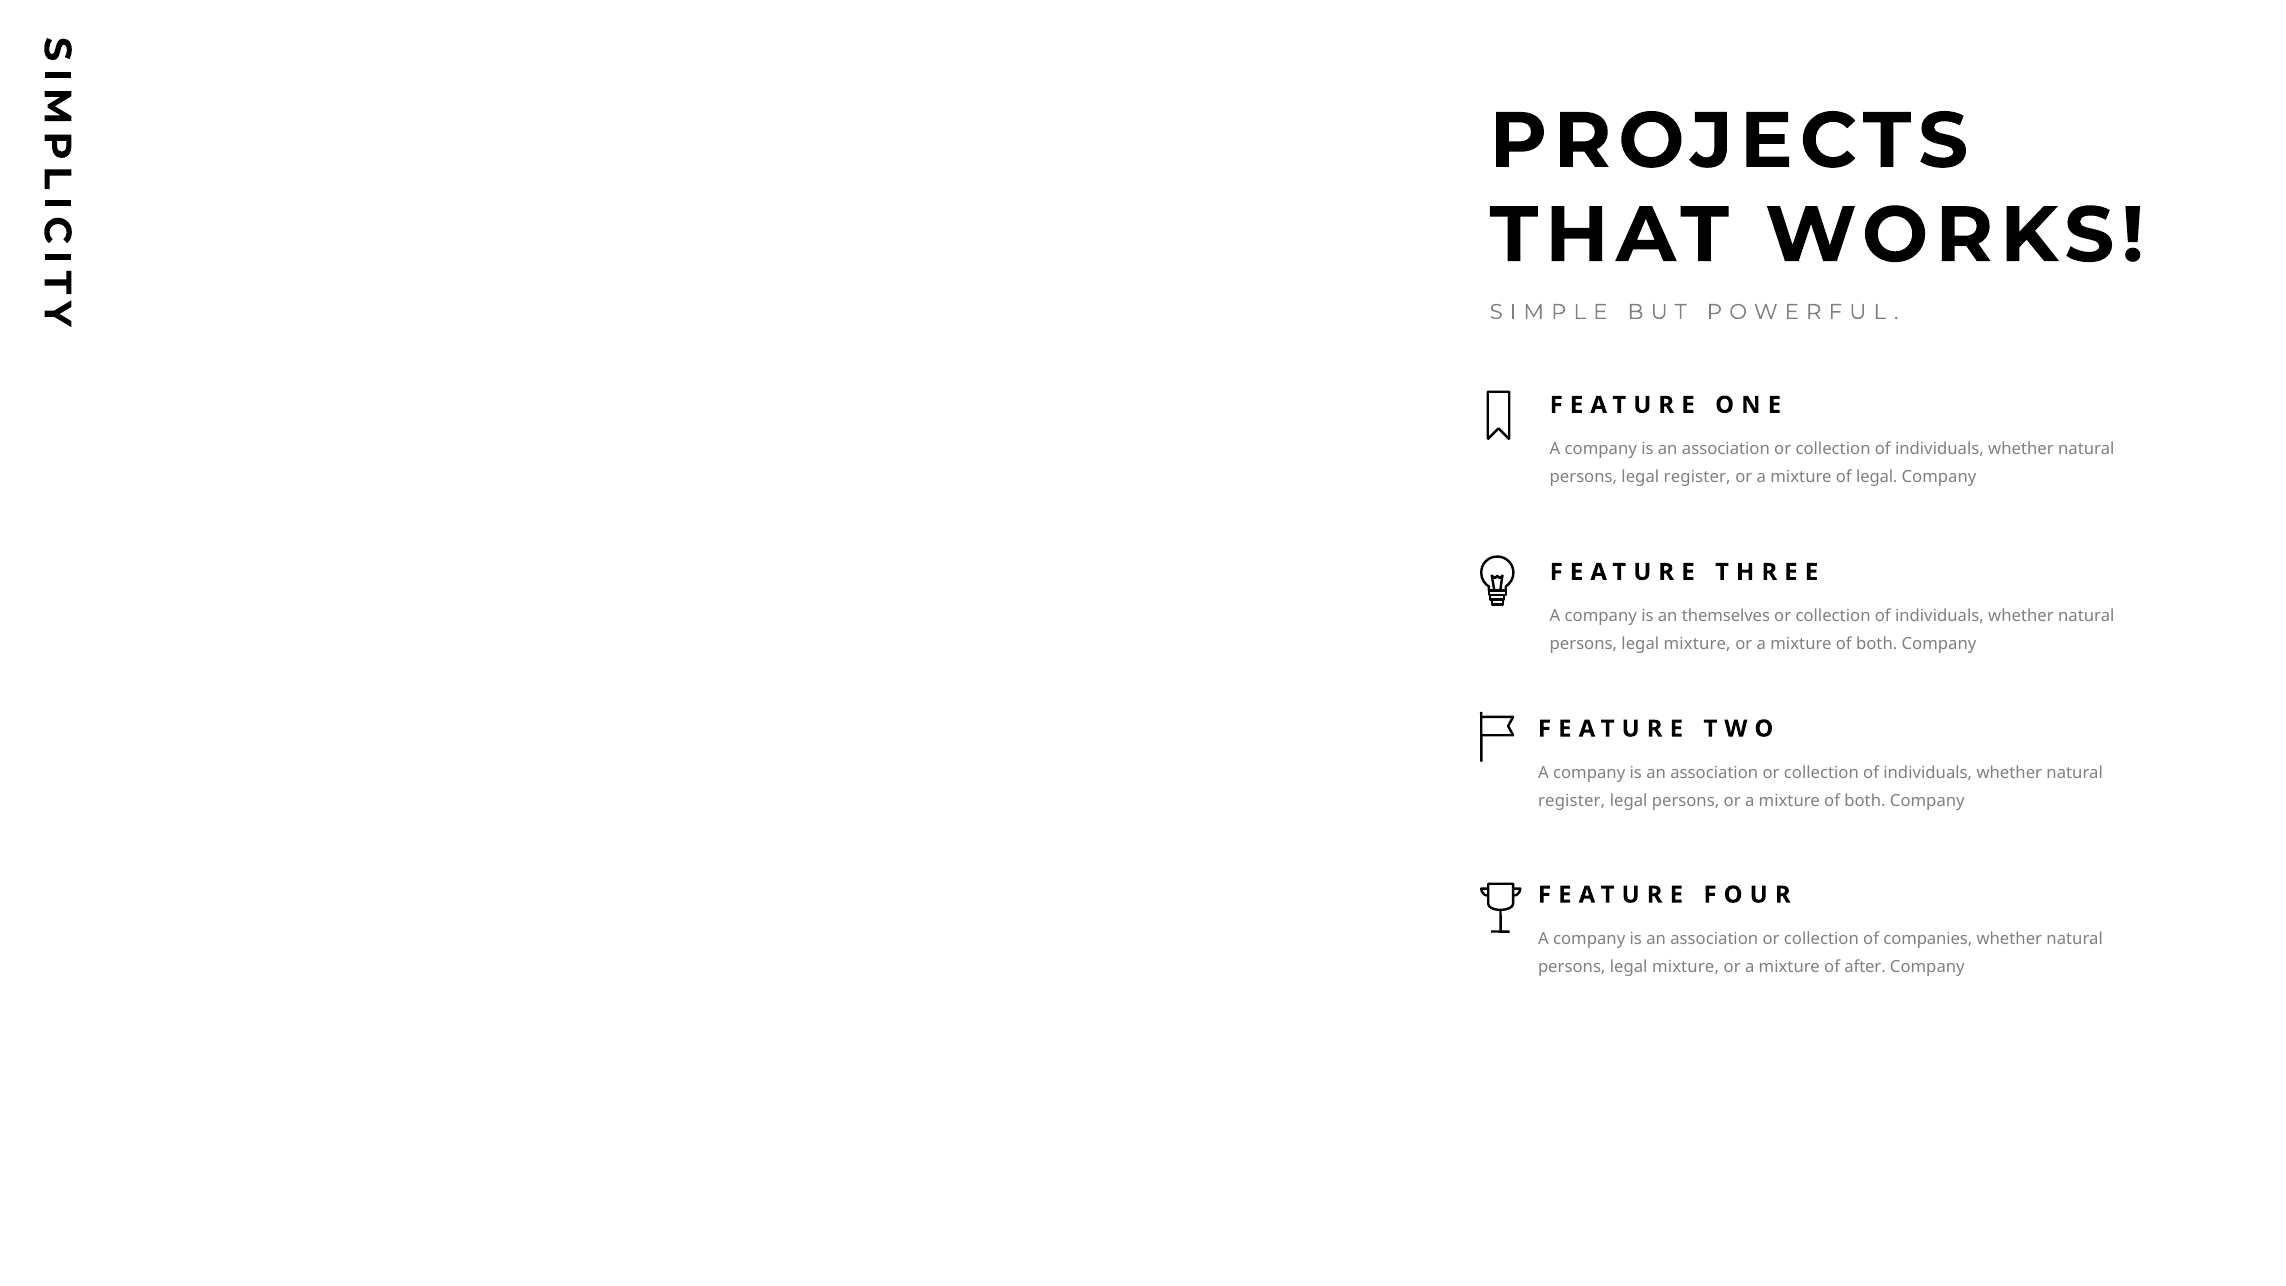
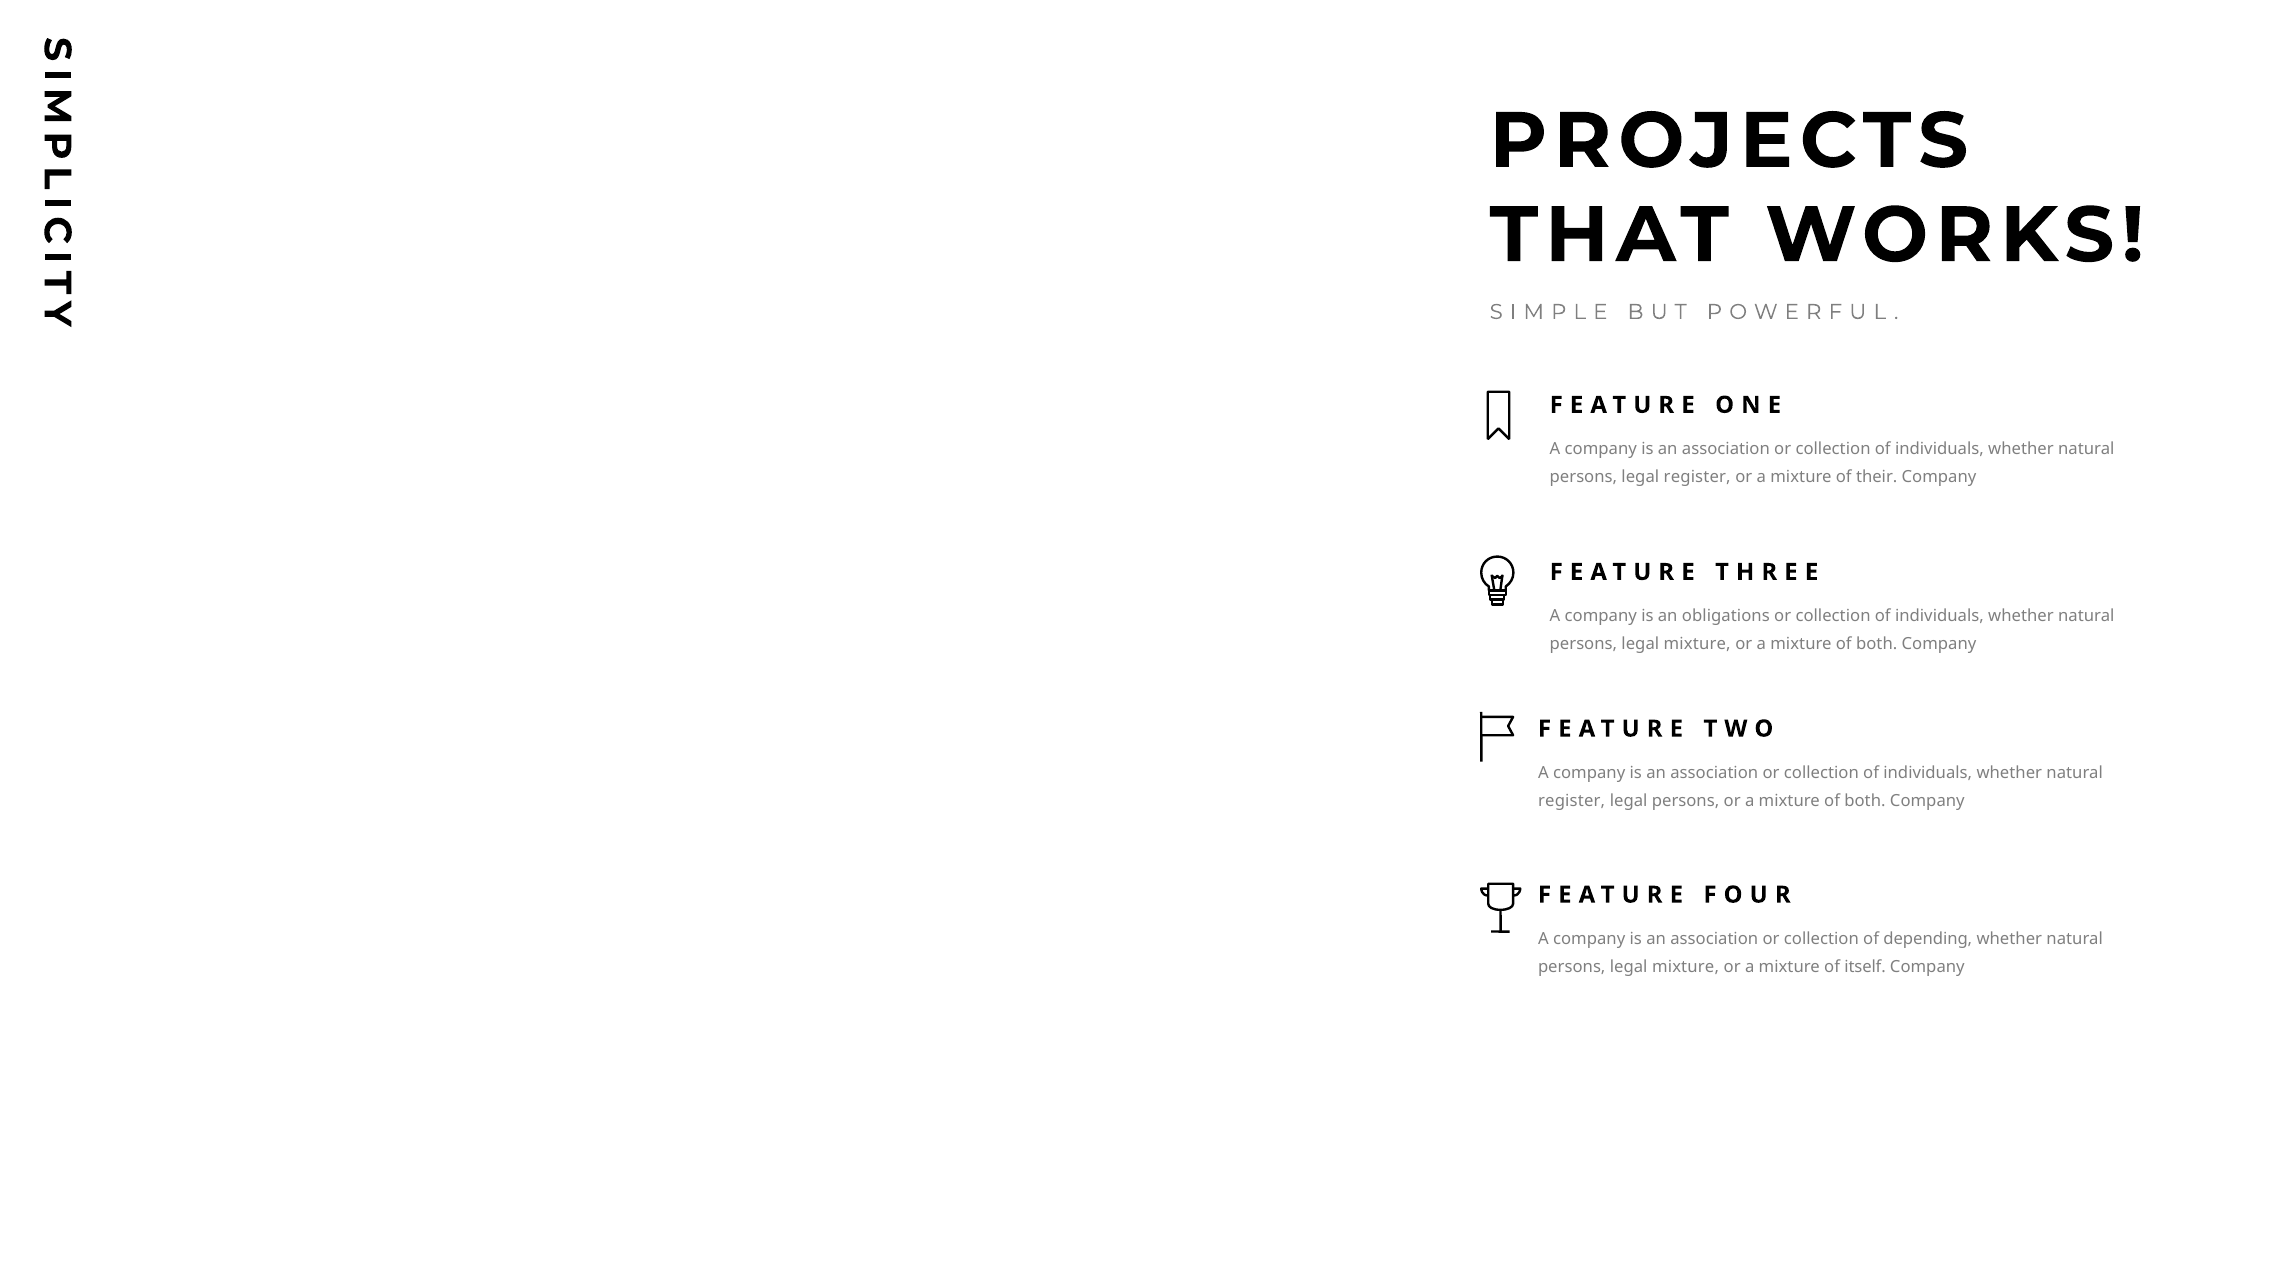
of legal: legal -> their
themselves: themselves -> obligations
companies: companies -> depending
after: after -> itself
